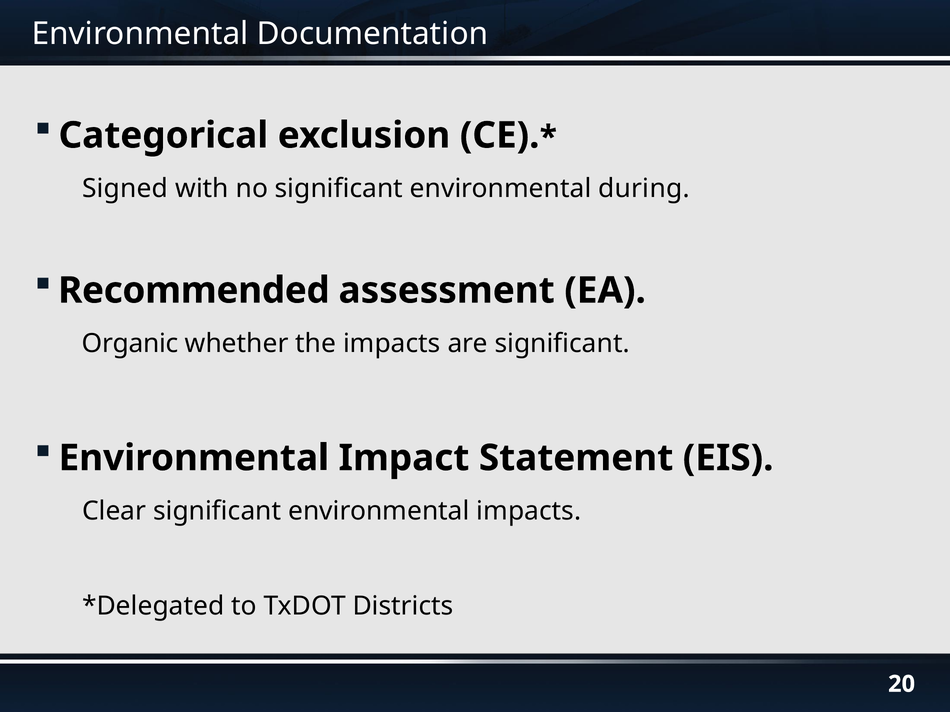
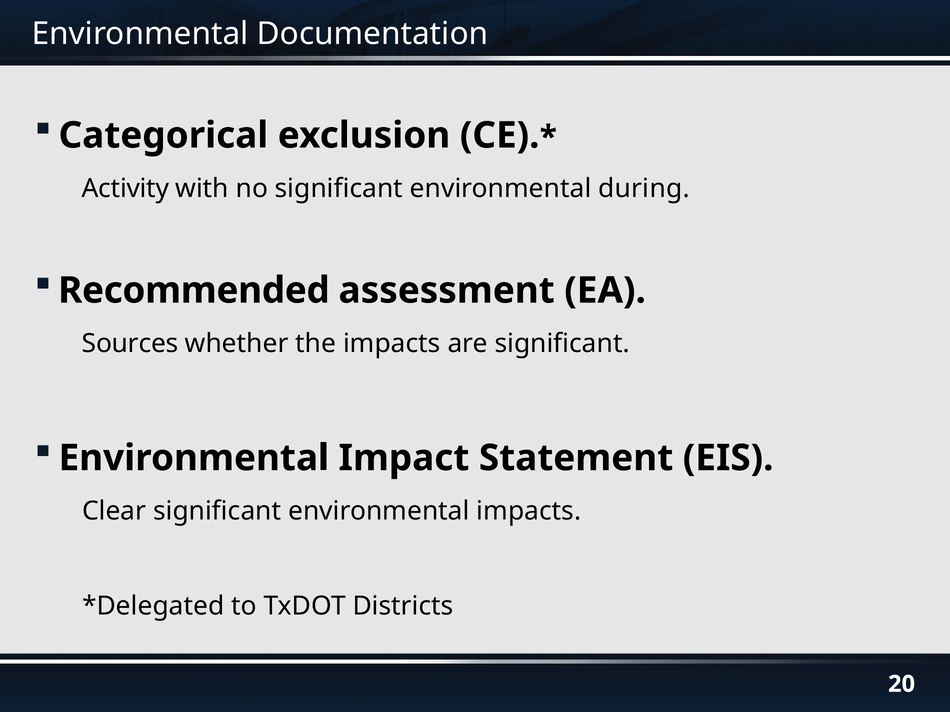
Signed: Signed -> Activity
Organic: Organic -> Sources
